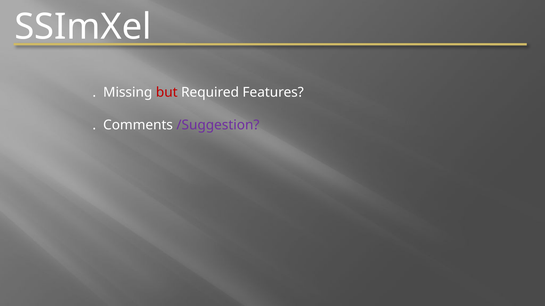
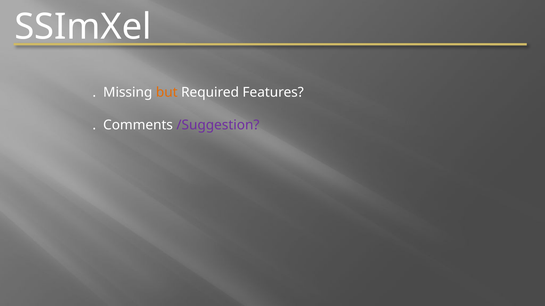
but colour: red -> orange
